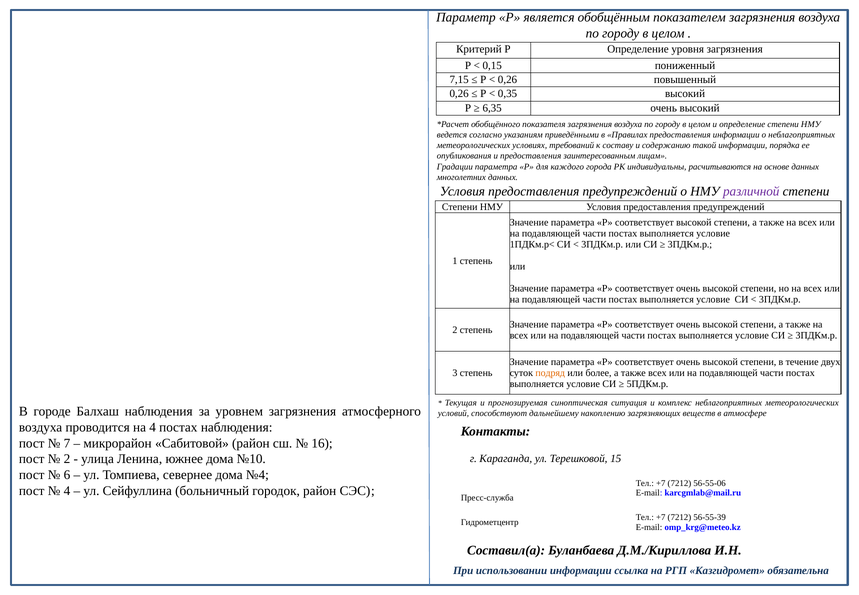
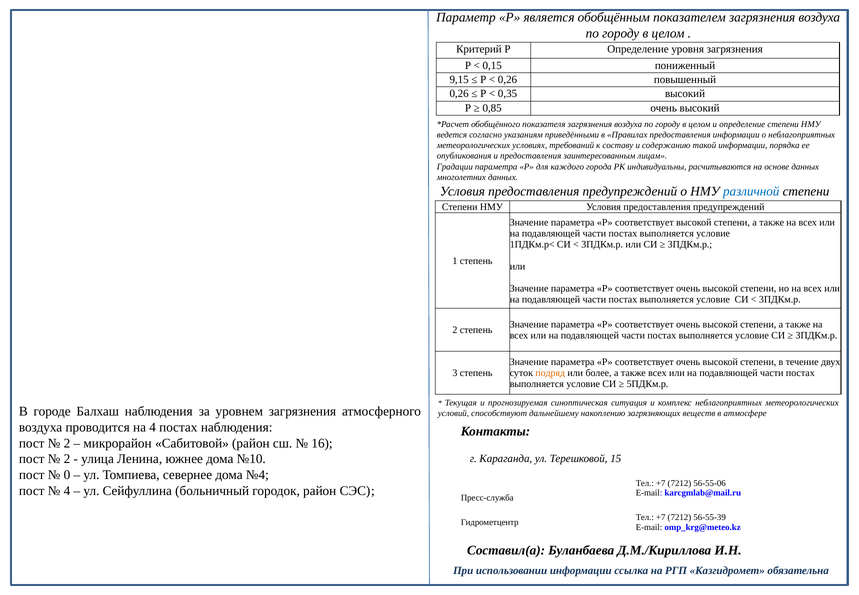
7,15: 7,15 -> 9,15
6,35: 6,35 -> 0,85
различной colour: purple -> blue
7 at (67, 443): 7 -> 2
6: 6 -> 0
